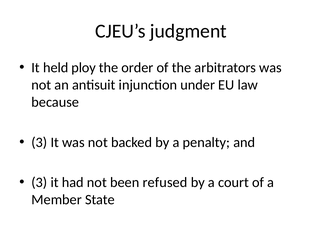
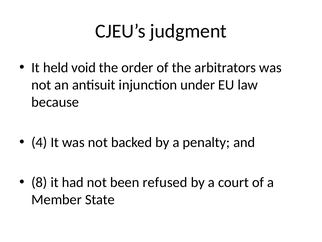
ploy: ploy -> void
3 at (39, 142): 3 -> 4
3 at (39, 182): 3 -> 8
